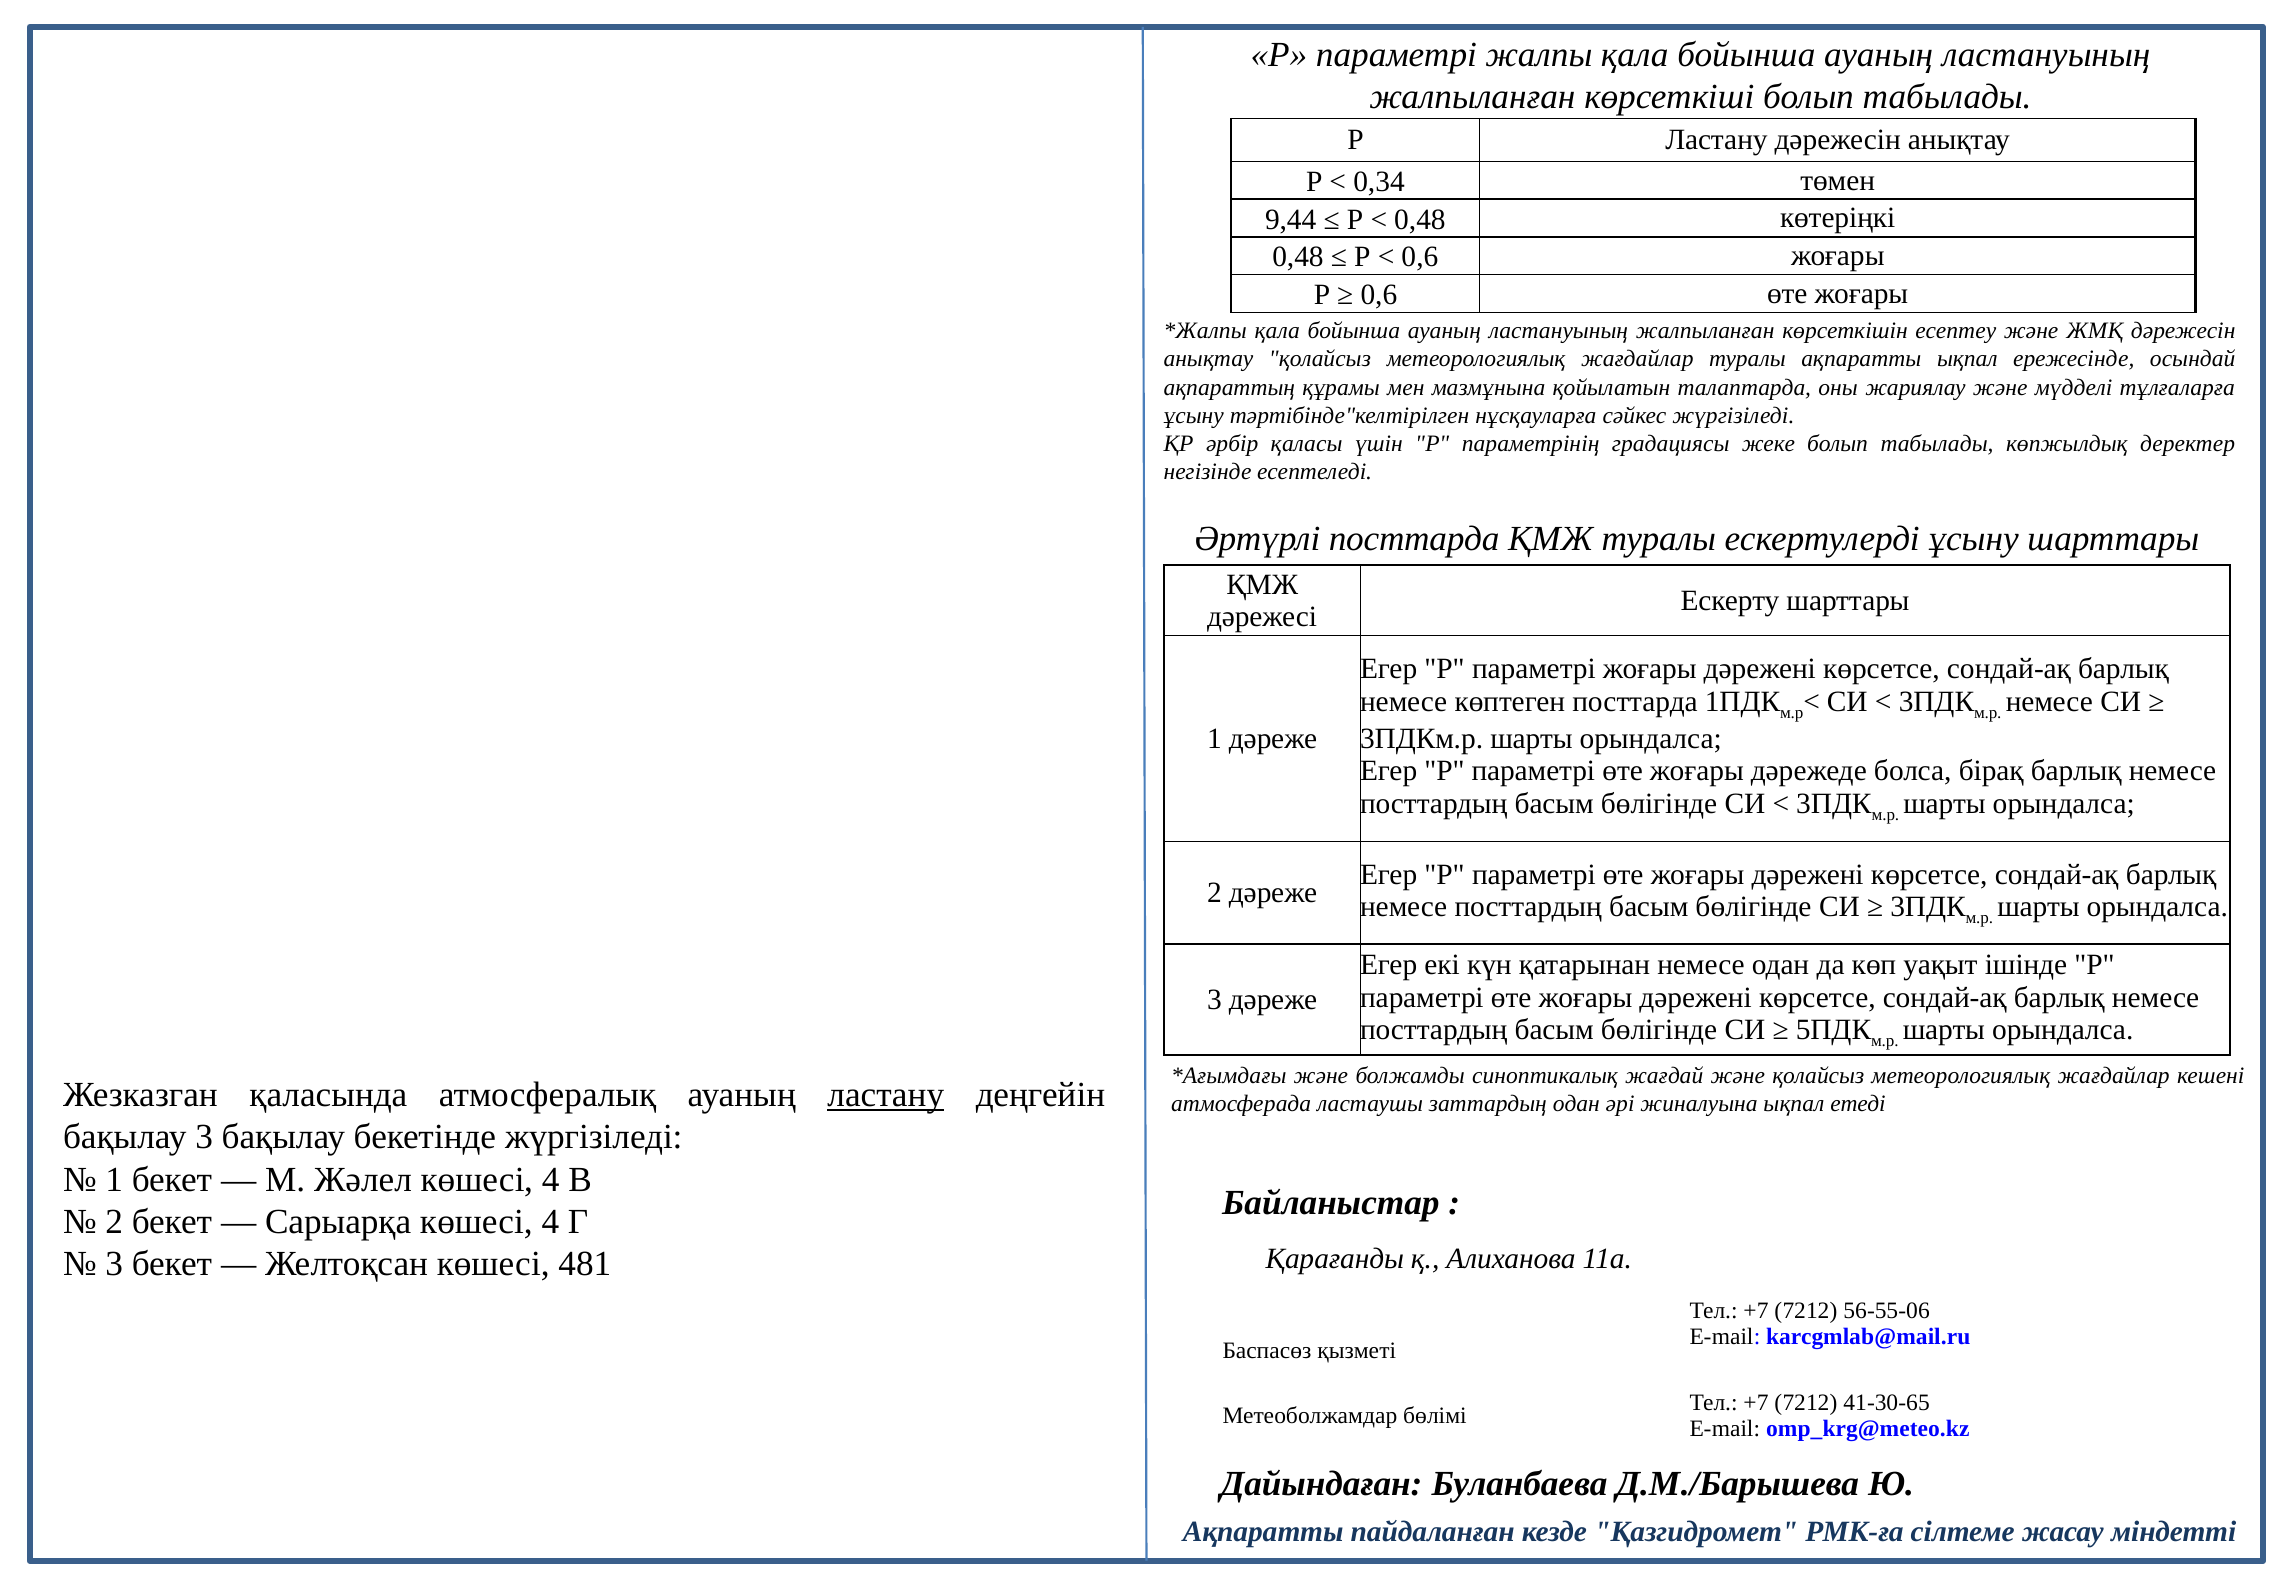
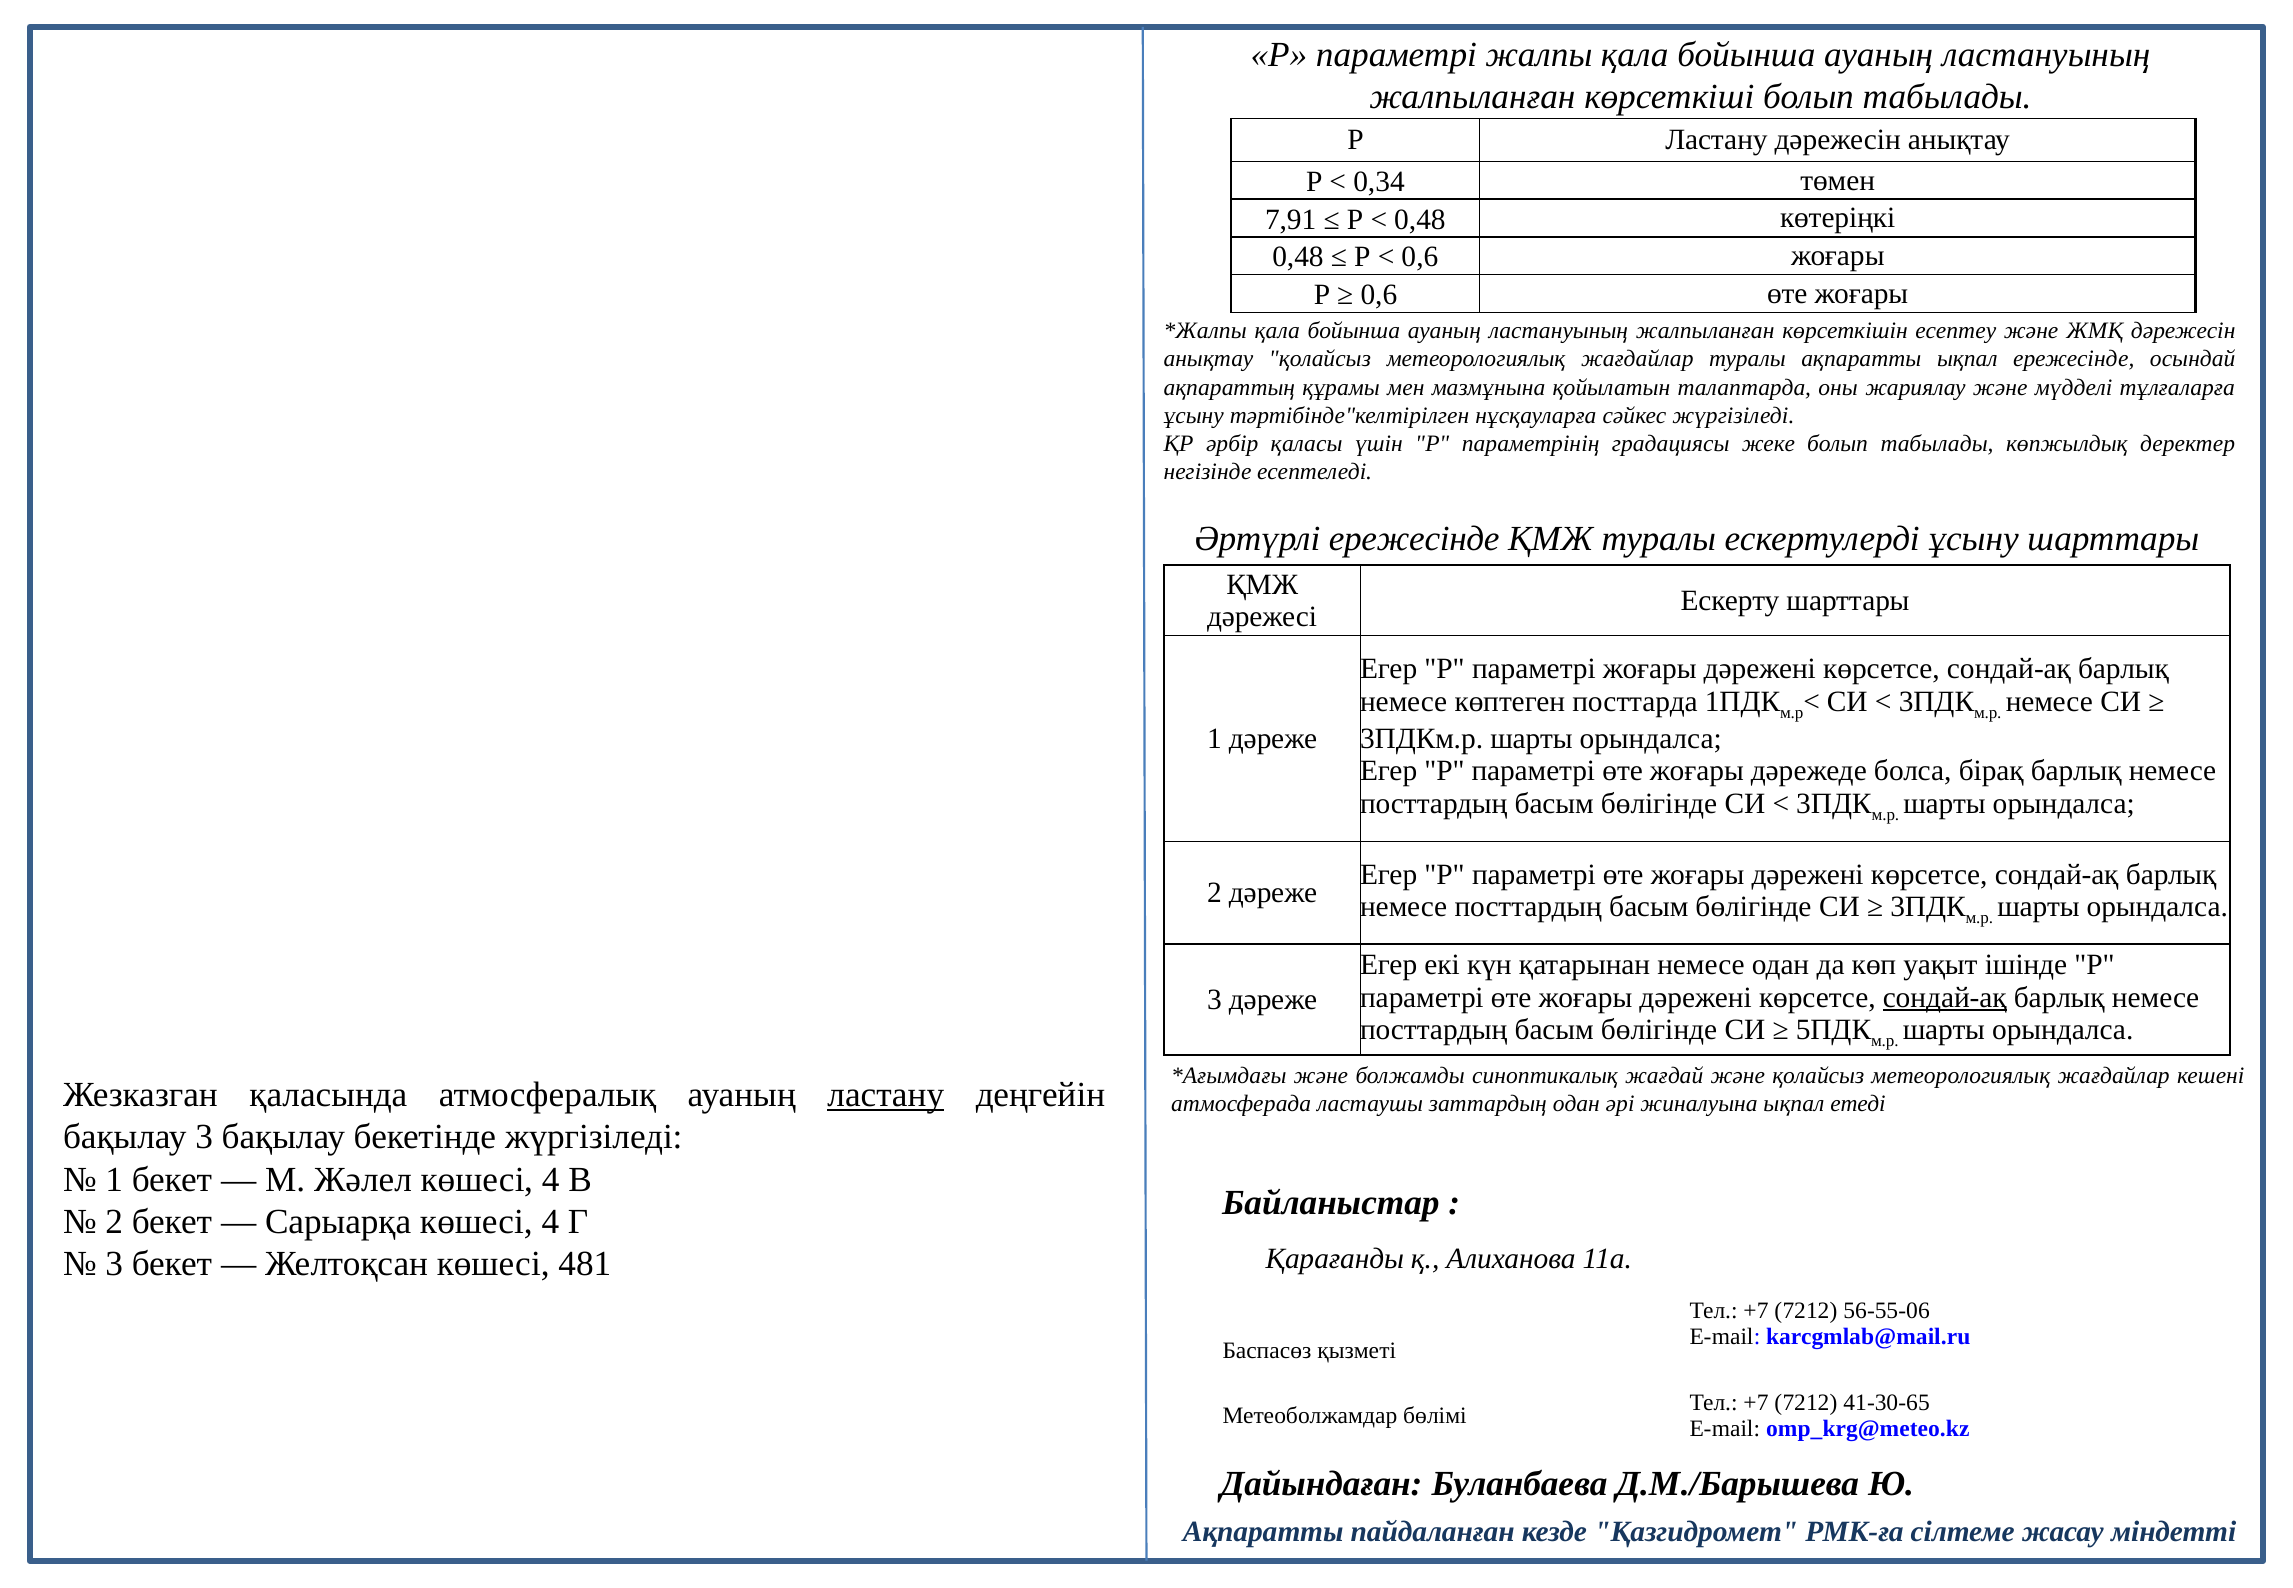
9,44: 9,44 -> 7,91
Әртүрлі посттарда: посттарда -> ережесінде
сондай-ақ at (1945, 997) underline: none -> present
